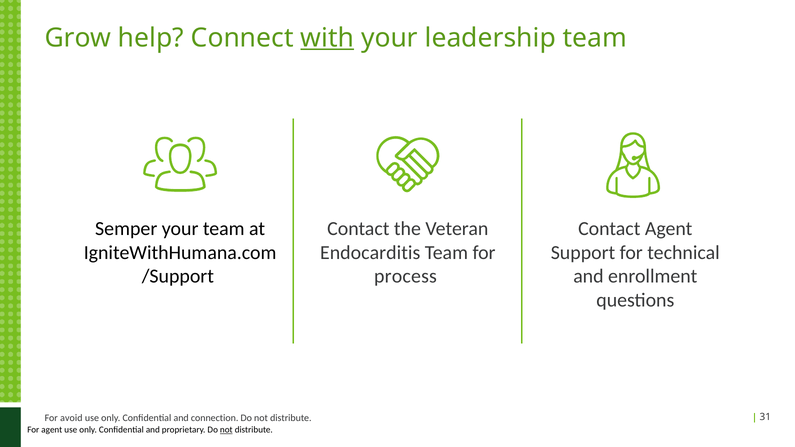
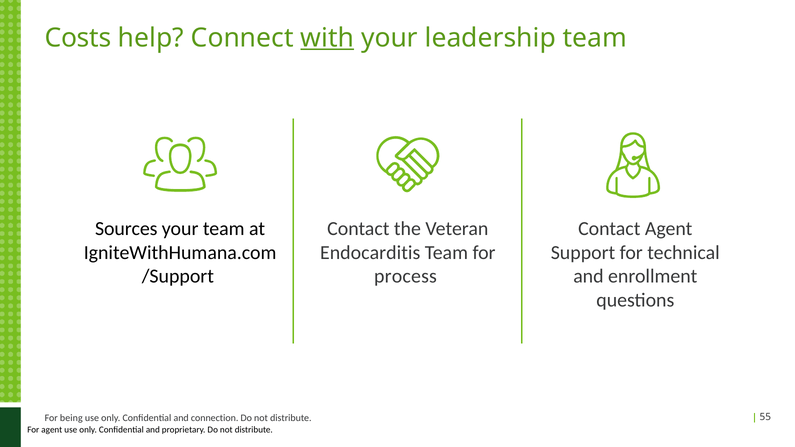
Grow: Grow -> Costs
Semper: Semper -> Sources
avoid: avoid -> being
31: 31 -> 55
not at (226, 430) underline: present -> none
